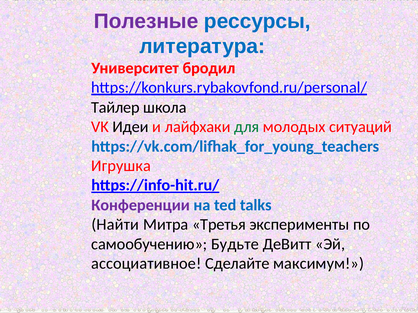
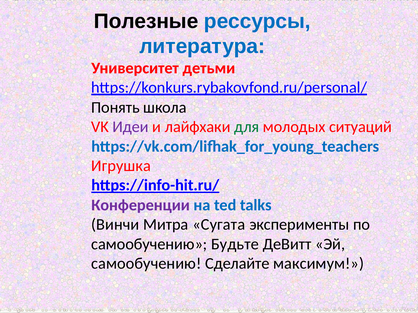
Полезные colour: purple -> black
бродил: бродил -> детьми
Тайлер: Тайлер -> Понять
Идеи colour: black -> purple
Найти: Найти -> Винчи
Третья: Третья -> Сугата
ассоциативное at (146, 264): ассоциативное -> самообучению
